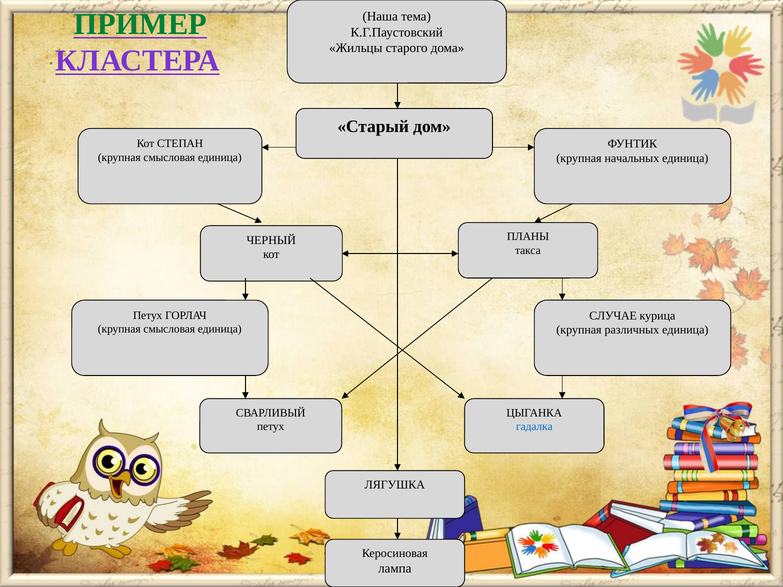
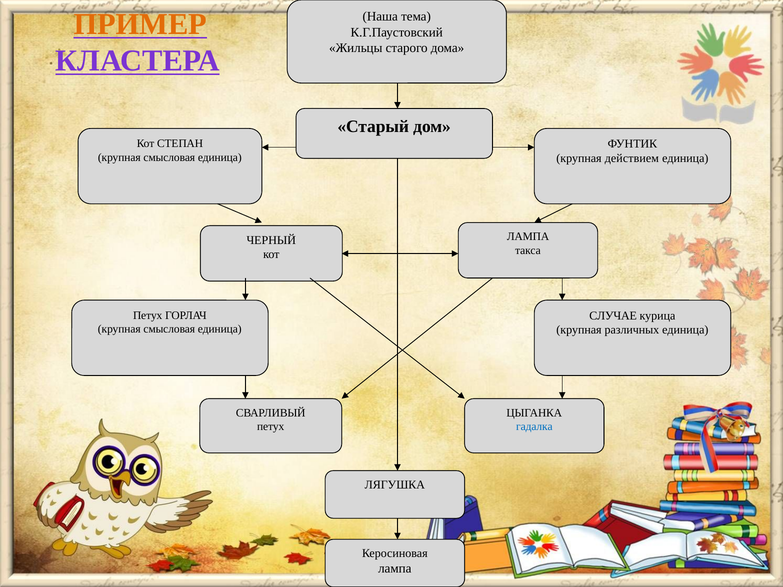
ПРИМЕР colour: green -> orange
начальных: начальных -> действием
ПЛАНЫ at (528, 237): ПЛАНЫ -> ЛАМПА
